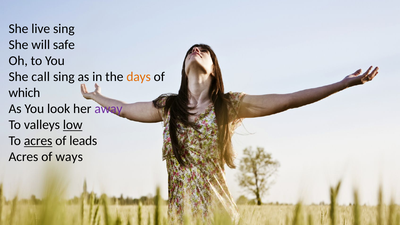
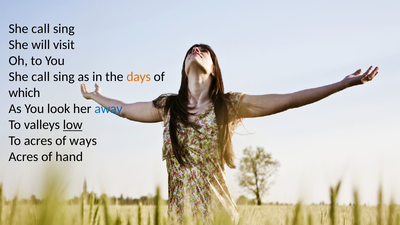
live at (41, 29): live -> call
safe: safe -> visit
away colour: purple -> blue
acres at (38, 141) underline: present -> none
leads: leads -> ways
ways: ways -> hand
